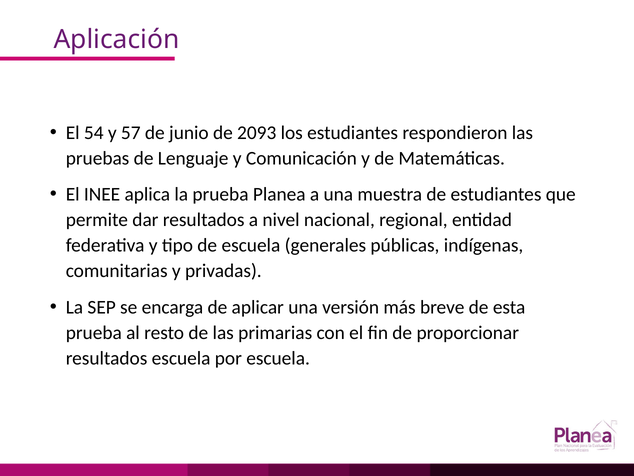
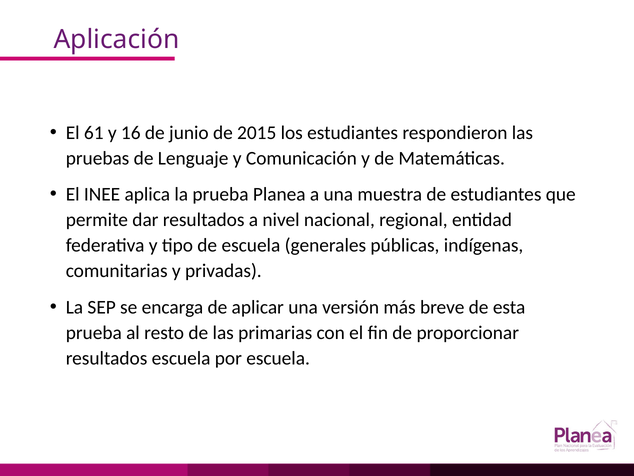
54: 54 -> 61
57: 57 -> 16
2093: 2093 -> 2015
